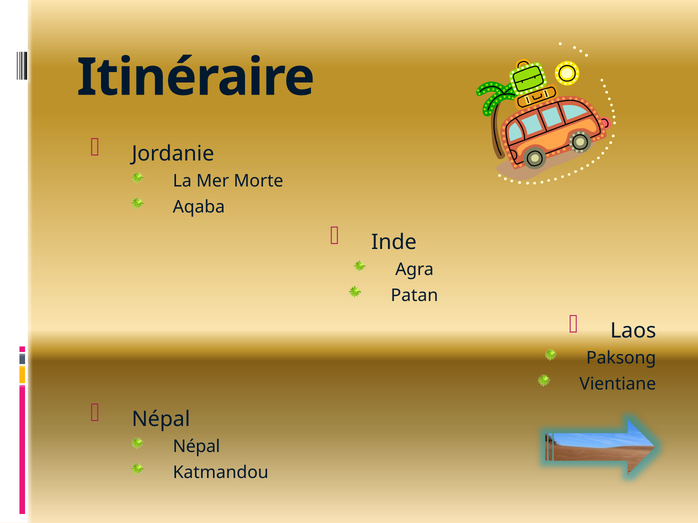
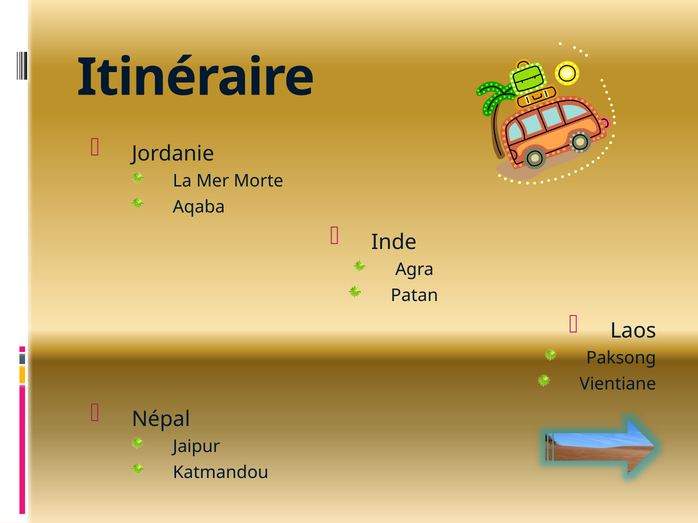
Népal at (197, 447): Népal -> Jaipur
